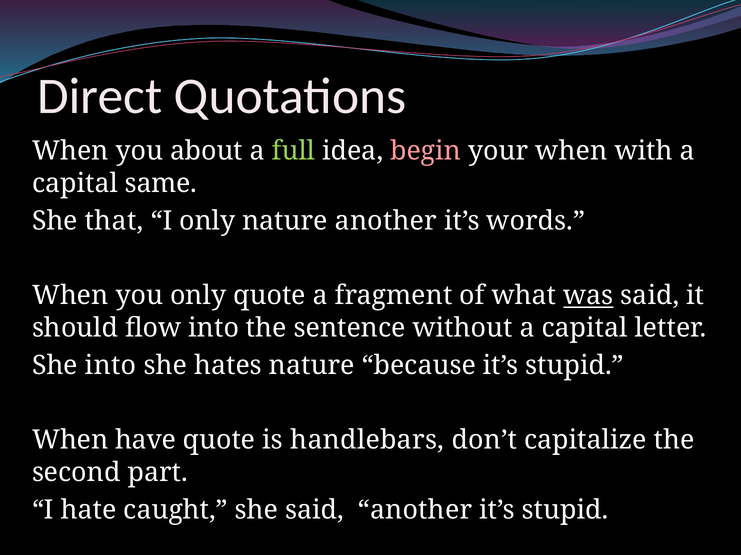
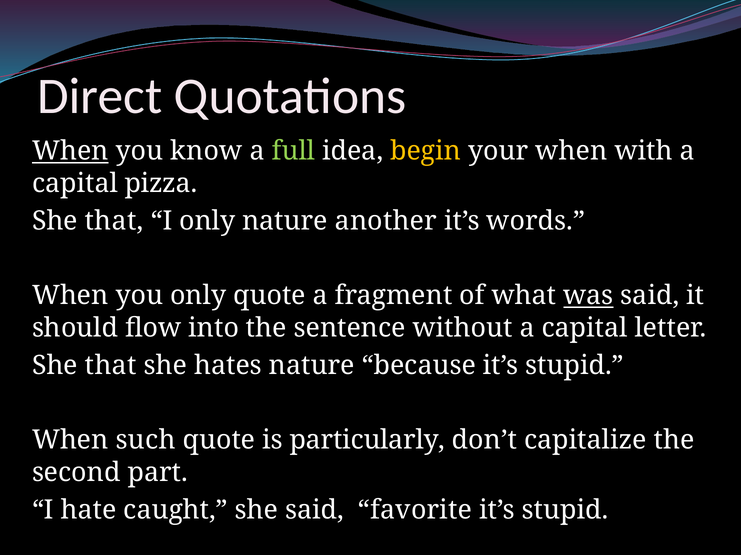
When at (70, 151) underline: none -> present
about: about -> know
begin colour: pink -> yellow
same: same -> pizza
into at (111, 366): into -> that
have: have -> such
handlebars: handlebars -> particularly
said another: another -> favorite
